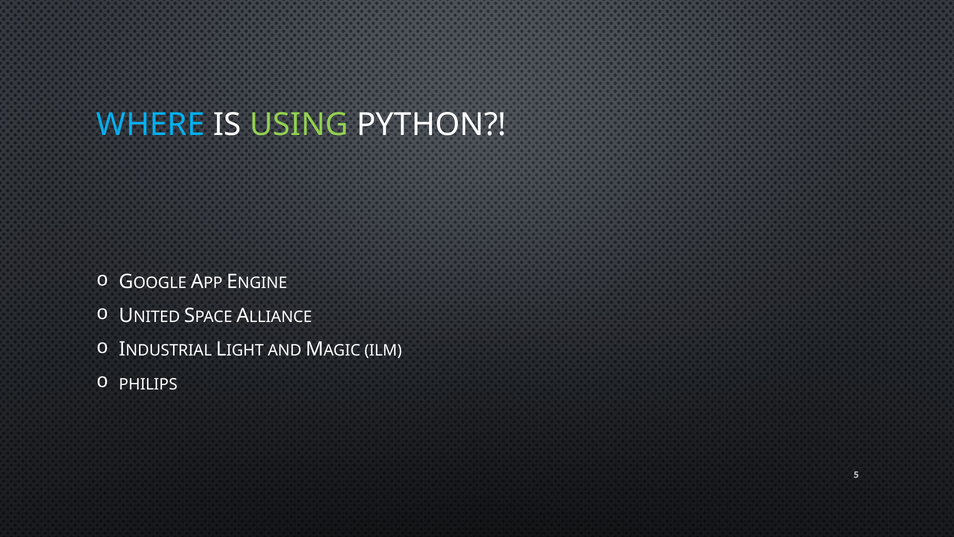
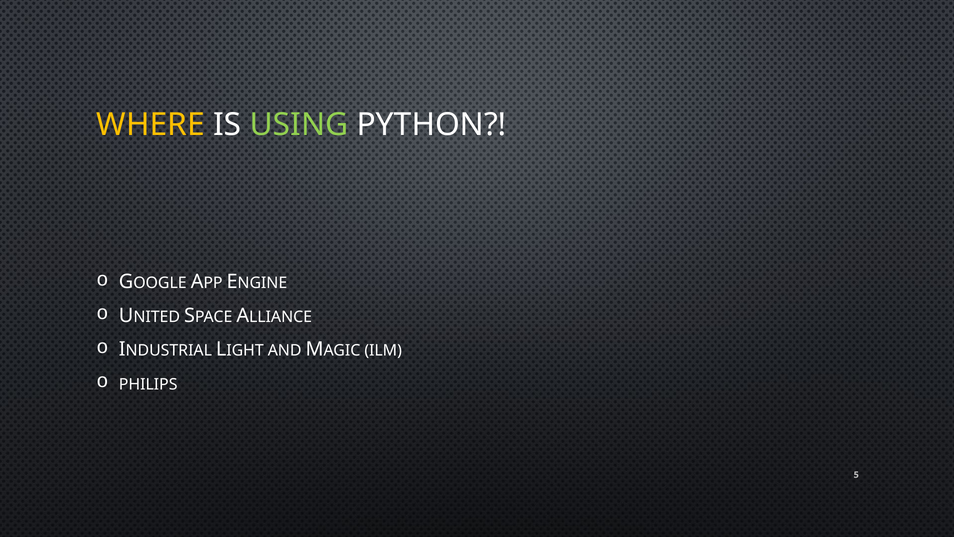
WHERE colour: light blue -> yellow
